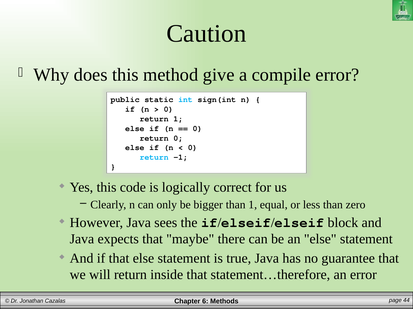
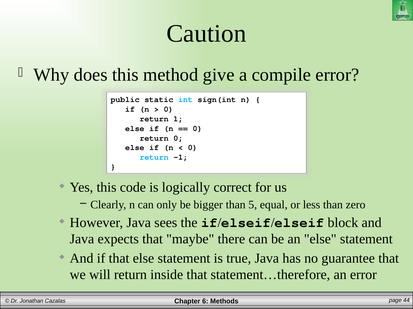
than 1: 1 -> 5
